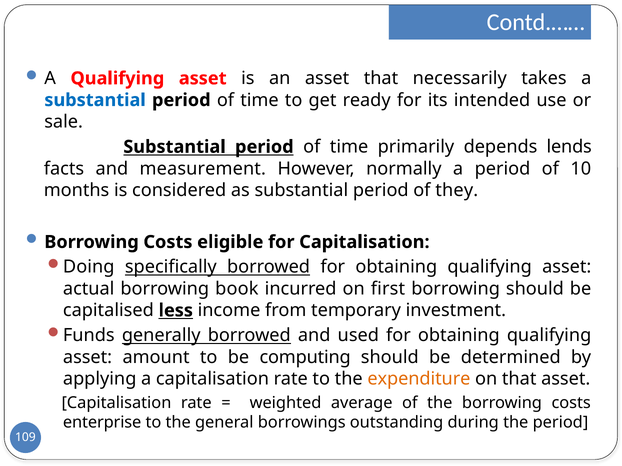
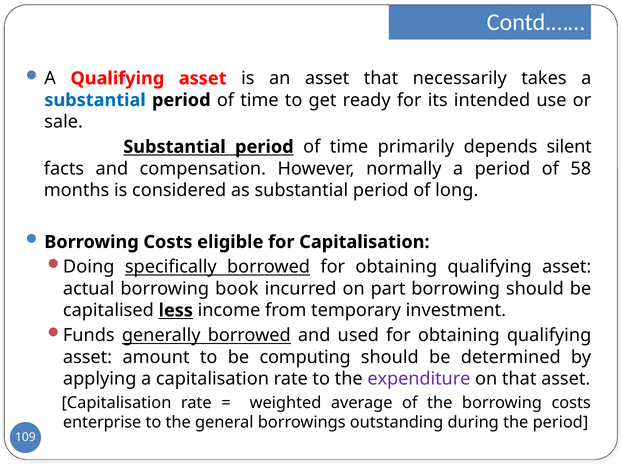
lends: lends -> silent
measurement: measurement -> compensation
10: 10 -> 58
they: they -> long
first: first -> part
expenditure colour: orange -> purple
